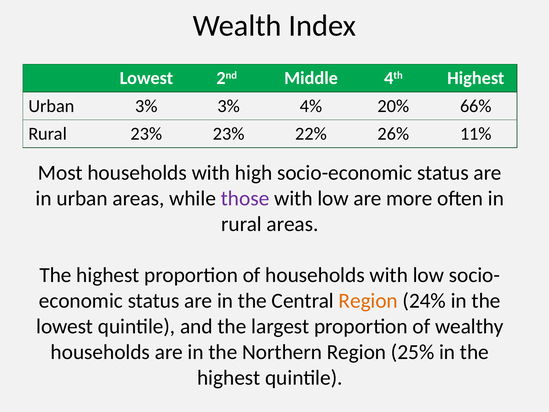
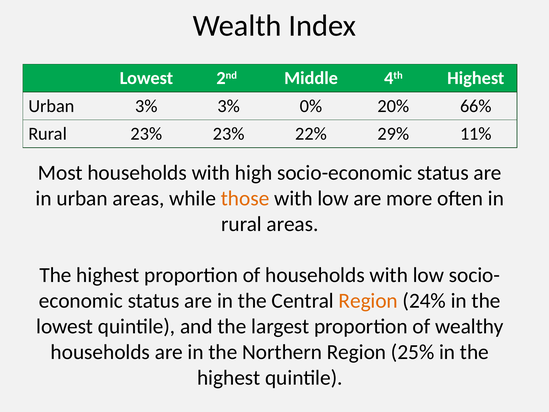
4%: 4% -> 0%
26%: 26% -> 29%
those colour: purple -> orange
